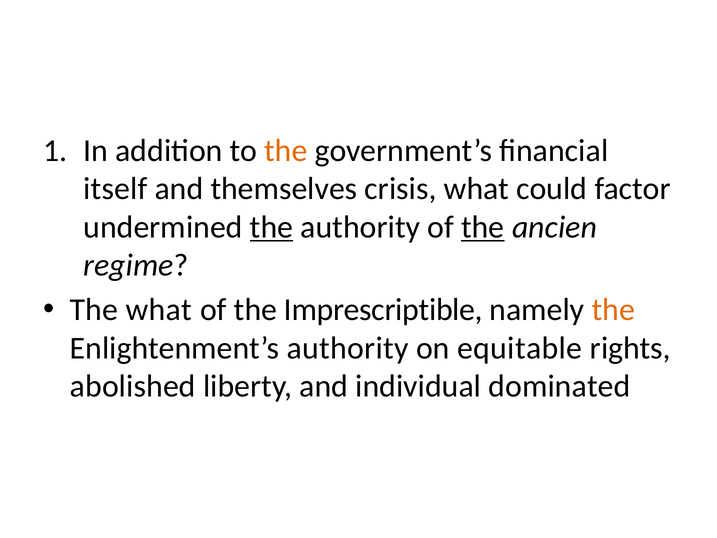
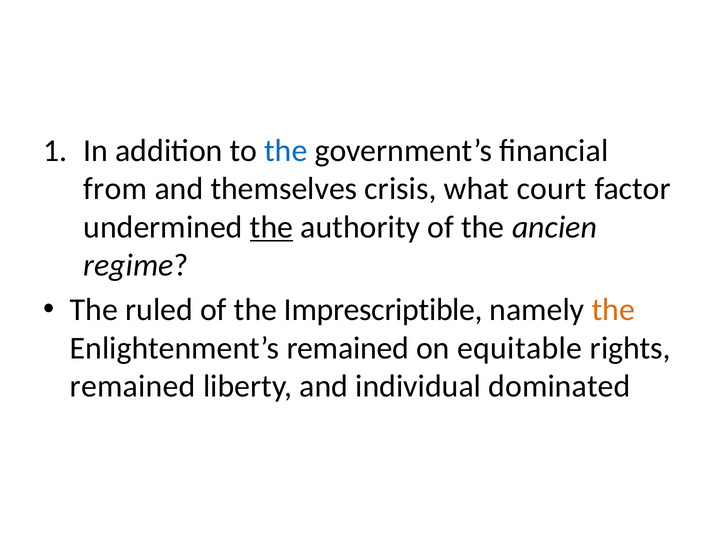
the at (286, 150) colour: orange -> blue
itself: itself -> from
could: could -> court
the at (483, 227) underline: present -> none
The what: what -> ruled
Enlightenment’s authority: authority -> remained
abolished at (133, 386): abolished -> remained
